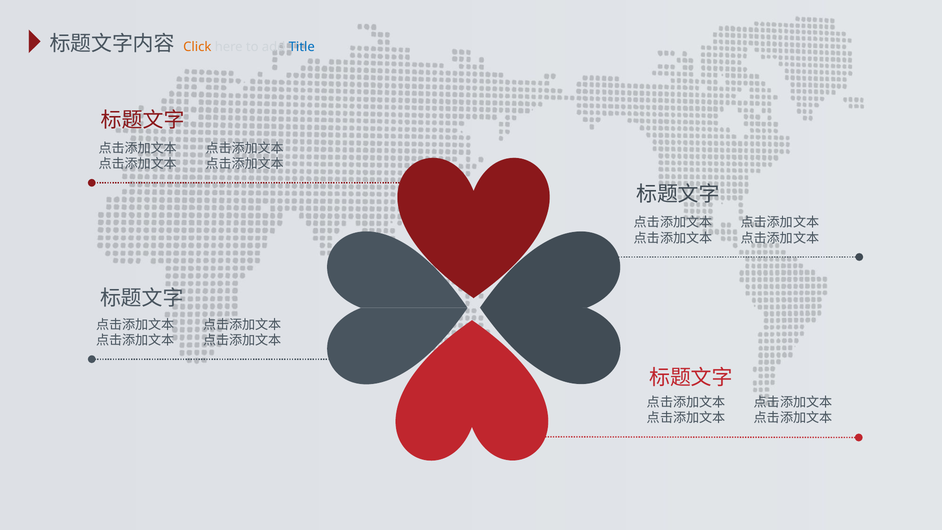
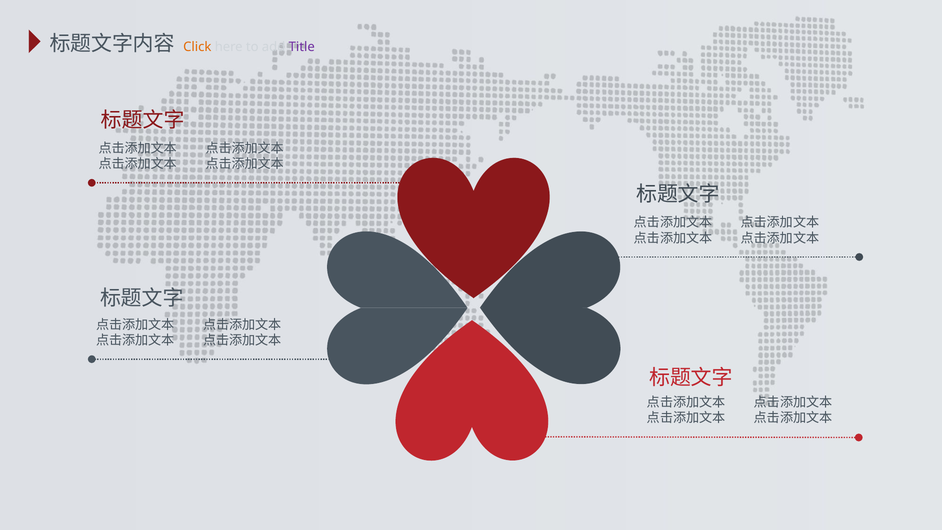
Title colour: blue -> purple
